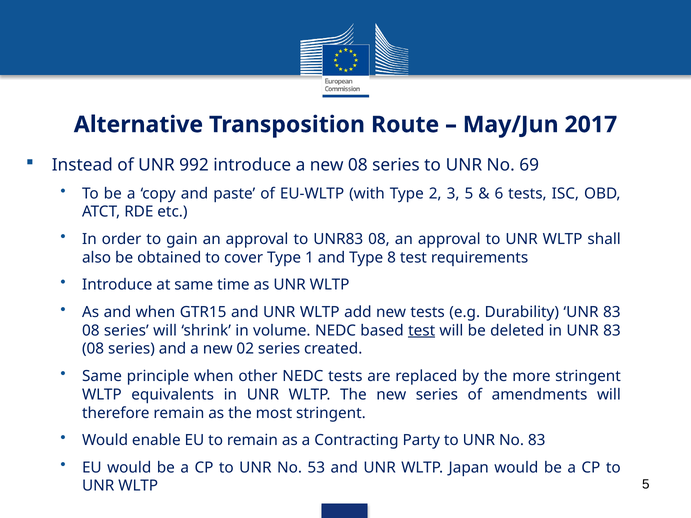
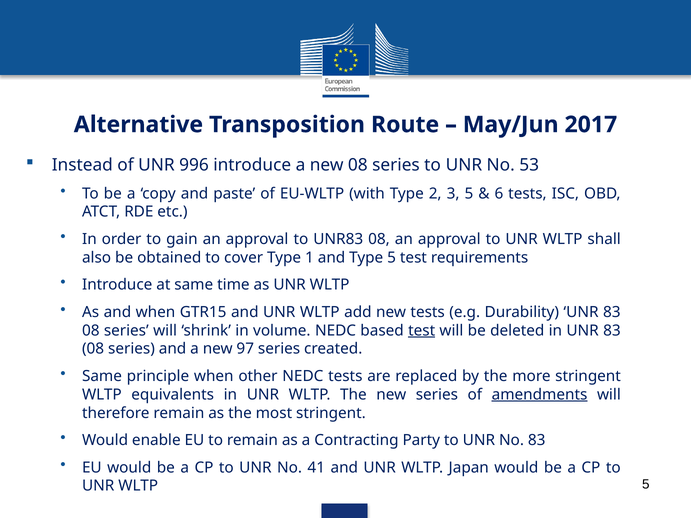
992: 992 -> 996
69: 69 -> 53
Type 8: 8 -> 5
02: 02 -> 97
amendments underline: none -> present
53: 53 -> 41
